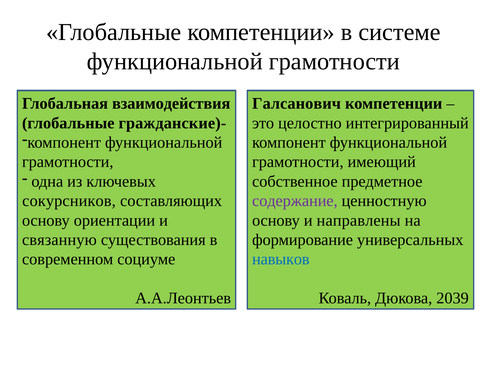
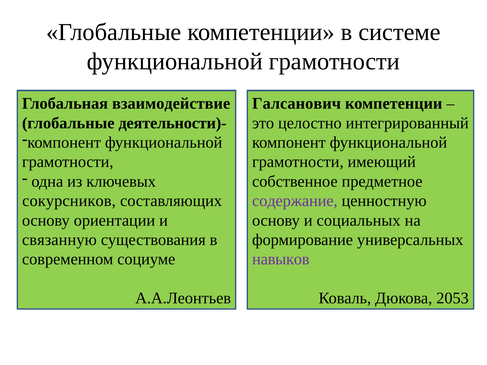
взаимодействия: взаимодействия -> взаимодействие
гражданские)-: гражданские)- -> деятельности)-
направлены: направлены -> социальных
навыков colour: blue -> purple
2039: 2039 -> 2053
